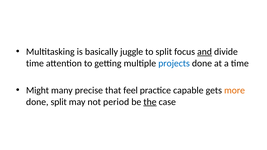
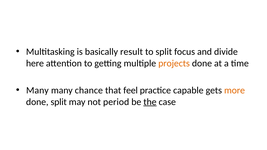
juggle: juggle -> result
and underline: present -> none
time at (35, 63): time -> here
projects colour: blue -> orange
Might at (37, 90): Might -> Many
precise: precise -> chance
